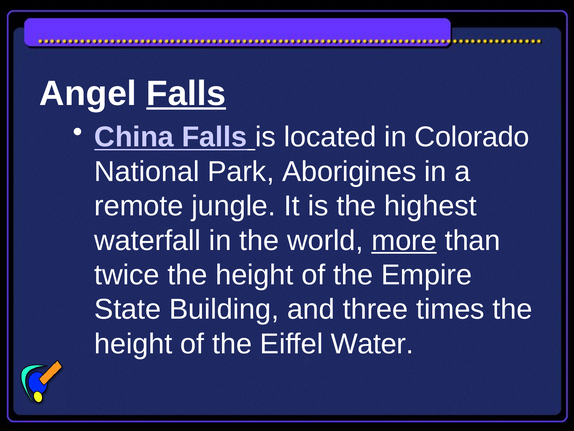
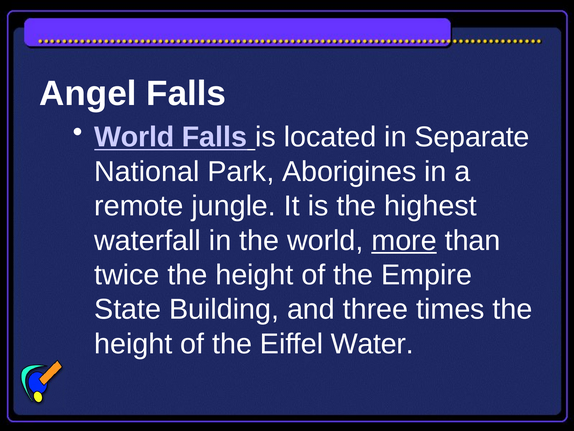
Falls at (186, 93) underline: present -> none
China at (134, 137): China -> World
Colorado: Colorado -> Separate
